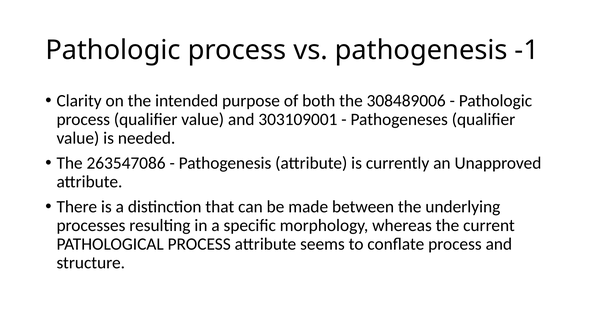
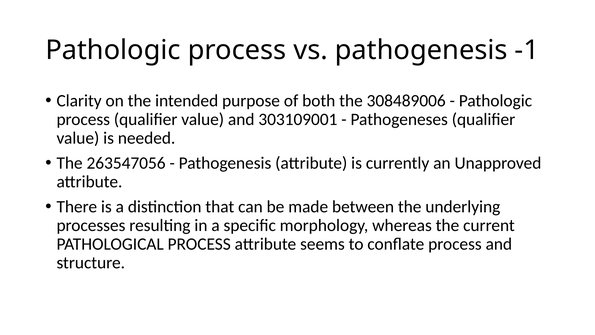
263547086: 263547086 -> 263547056
